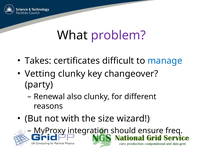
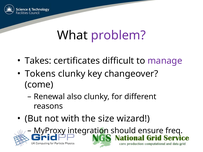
manage colour: blue -> purple
Vetting: Vetting -> Tokens
party: party -> come
